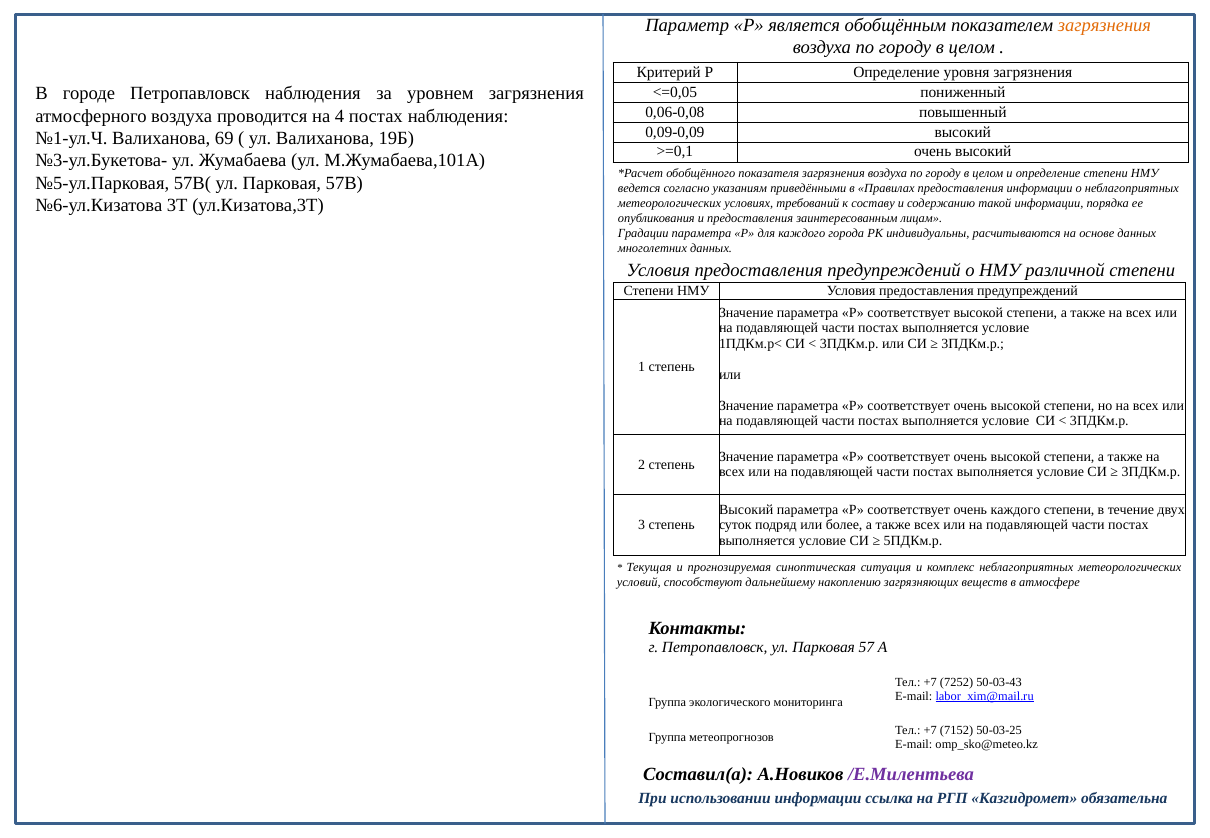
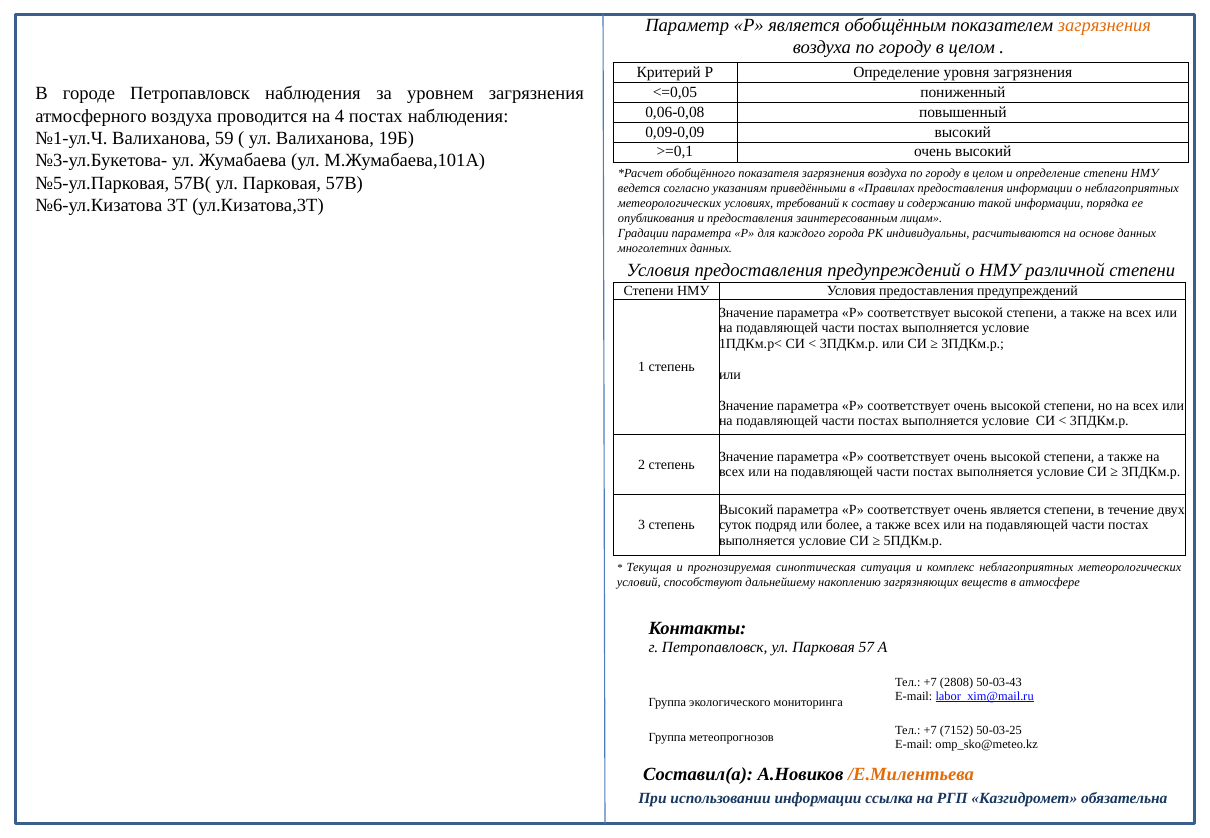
69: 69 -> 59
очень каждого: каждого -> является
7252: 7252 -> 2808
/Е.Милентьева colour: purple -> orange
